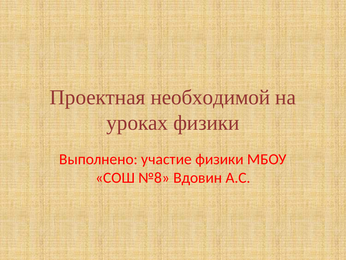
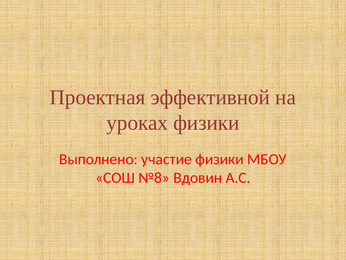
необходимой: необходимой -> эффективной
